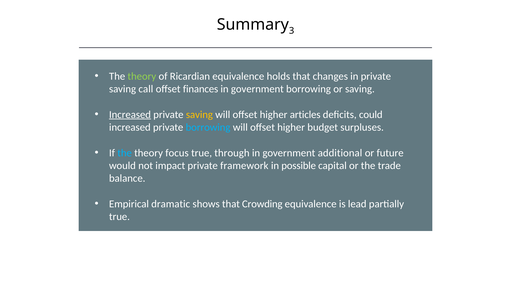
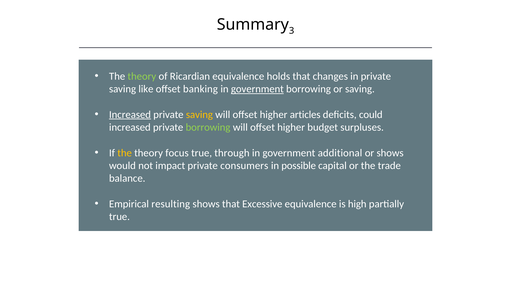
call: call -> like
finances: finances -> banking
government at (257, 89) underline: none -> present
borrowing at (208, 128) colour: light blue -> light green
the at (125, 153) colour: light blue -> yellow
or future: future -> shows
framework: framework -> consumers
dramatic: dramatic -> resulting
Crowding: Crowding -> Excessive
lead: lead -> high
